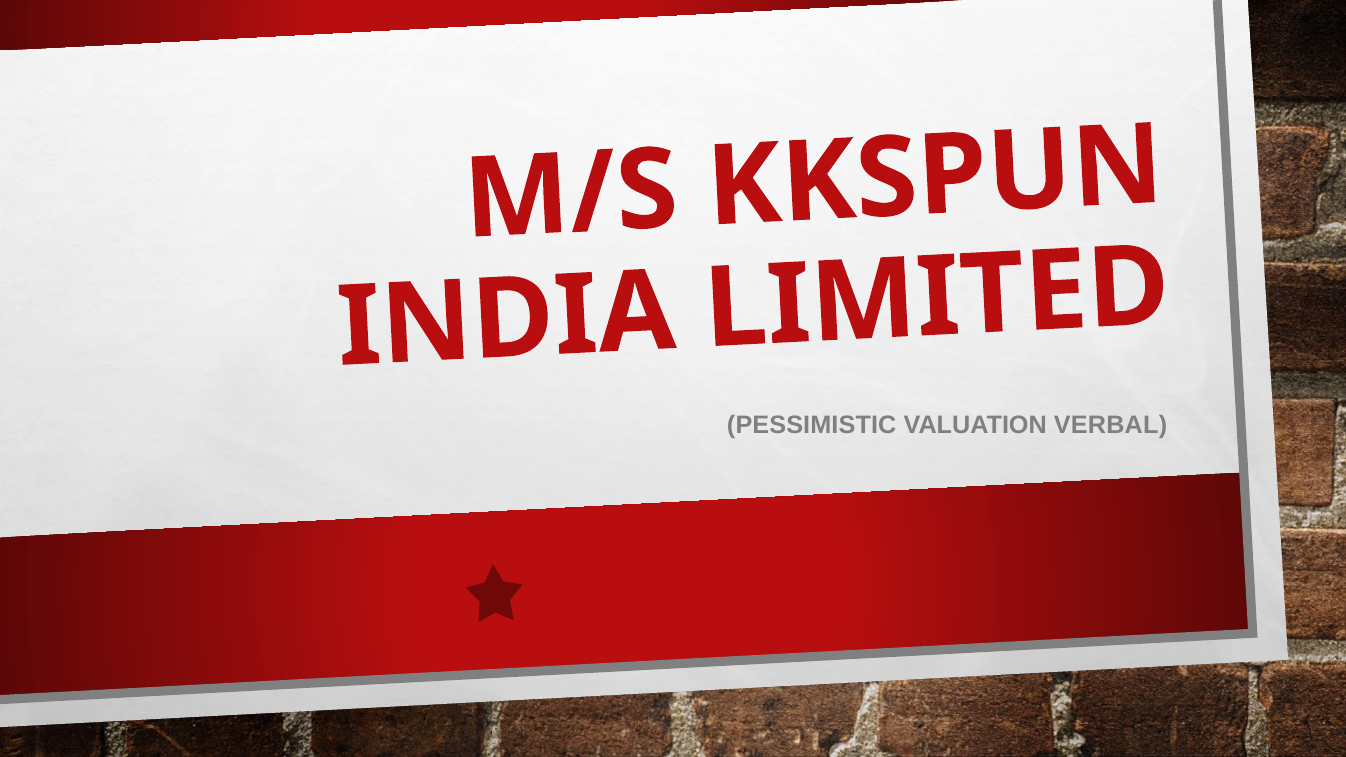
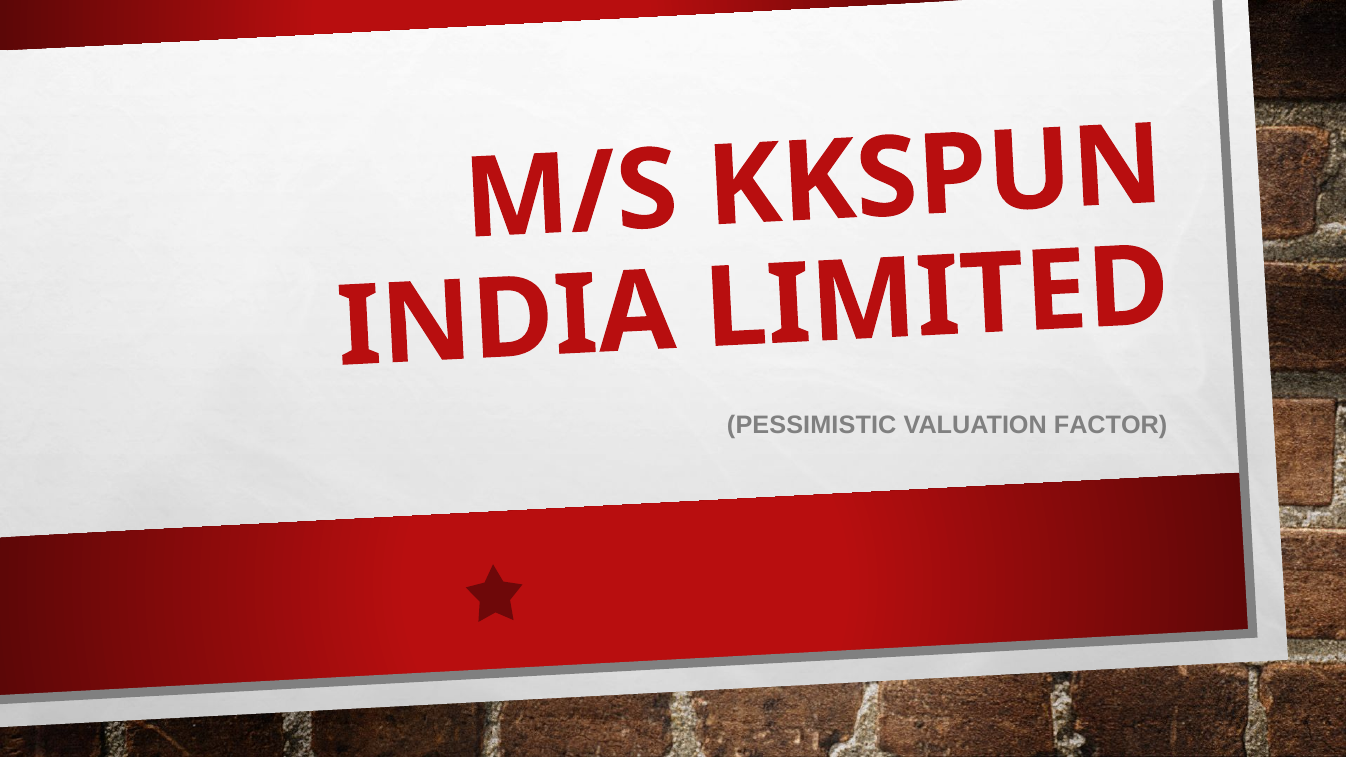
VERBAL: VERBAL -> FACTOR
